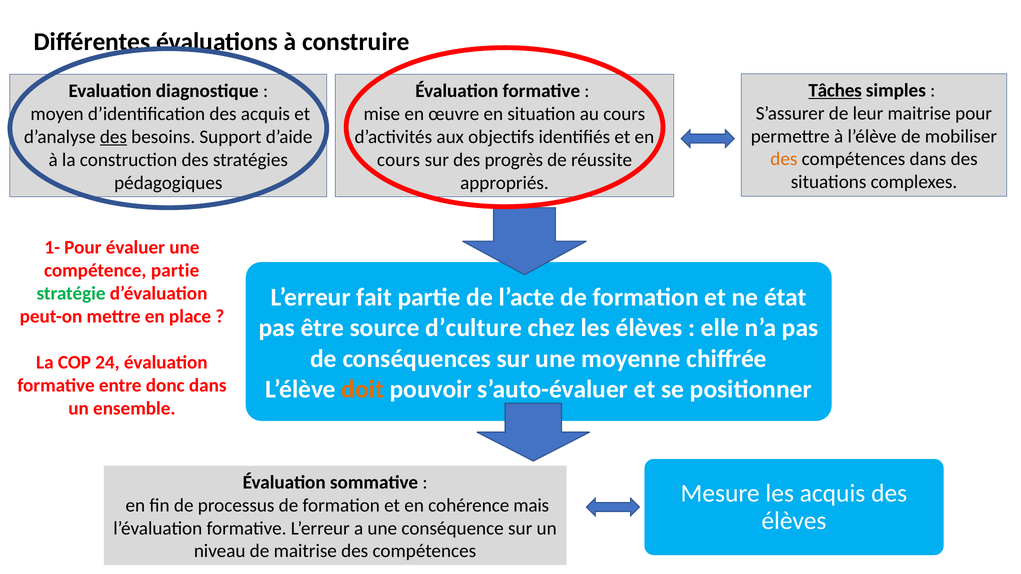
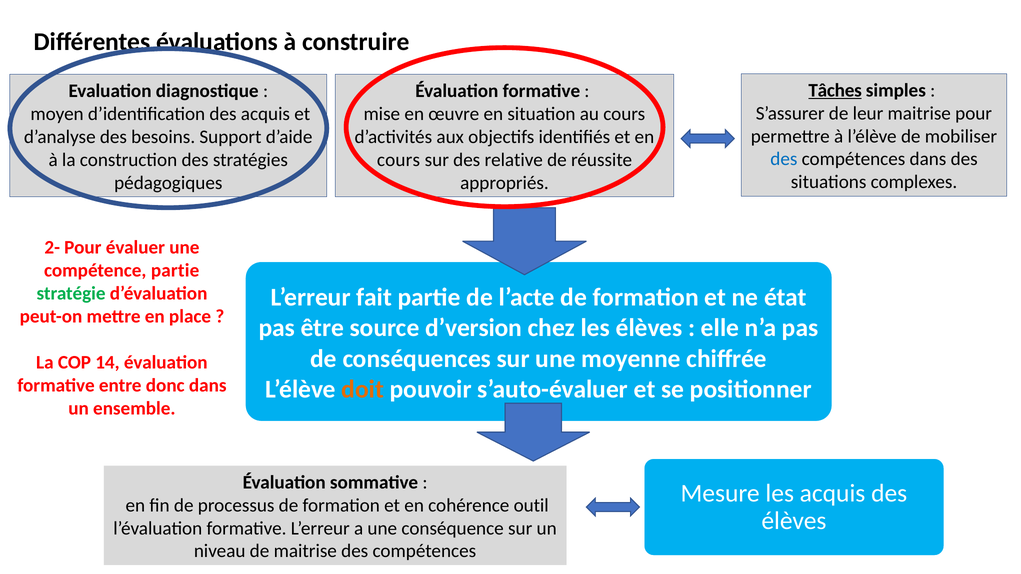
des at (113, 137) underline: present -> none
des at (784, 159) colour: orange -> blue
progrès: progrès -> relative
1-: 1- -> 2-
d’culture: d’culture -> d’version
24: 24 -> 14
mais: mais -> outil
